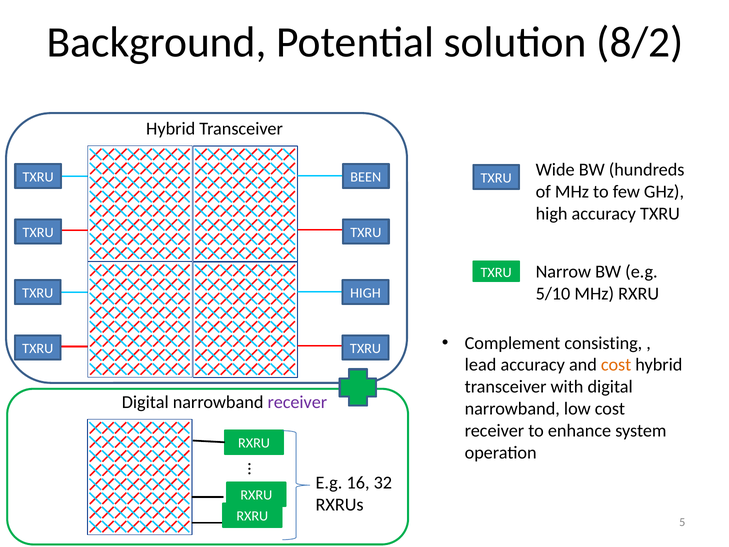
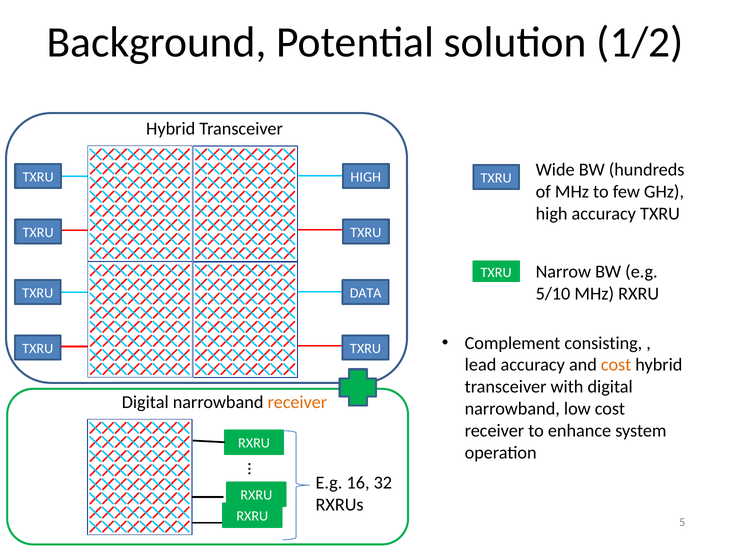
8/2: 8/2 -> 1/2
BEEN at (366, 177): BEEN -> HIGH
HIGH at (365, 293): HIGH -> DATA
receiver at (297, 402) colour: purple -> orange
